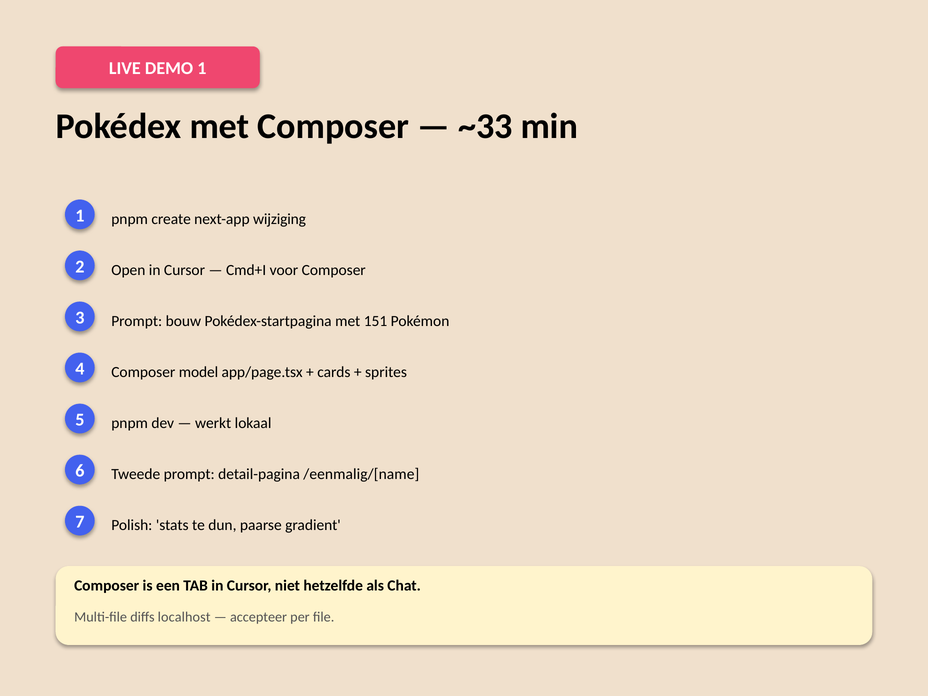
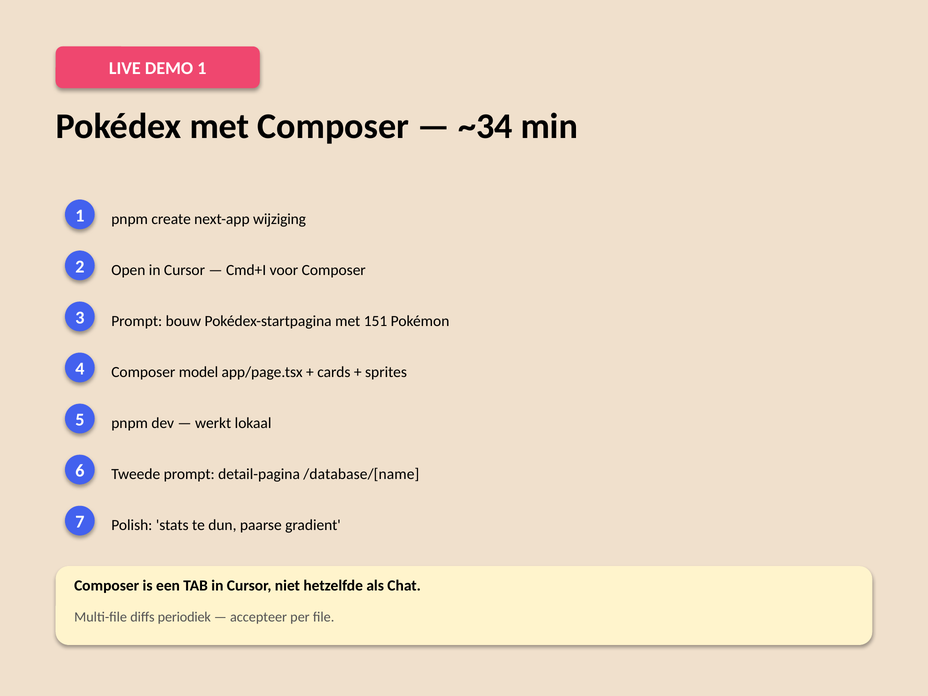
~33: ~33 -> ~34
/eenmalig/[name: /eenmalig/[name -> /database/[name
localhost: localhost -> periodiek
